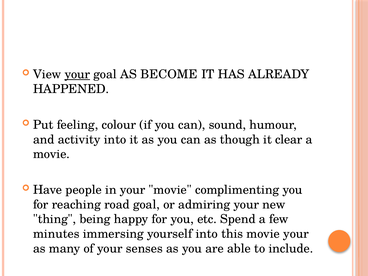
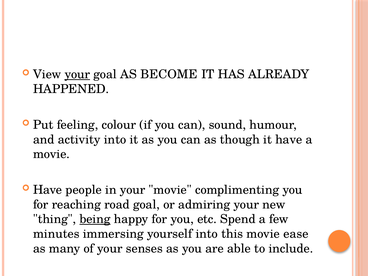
it clear: clear -> have
being underline: none -> present
movie your: your -> ease
